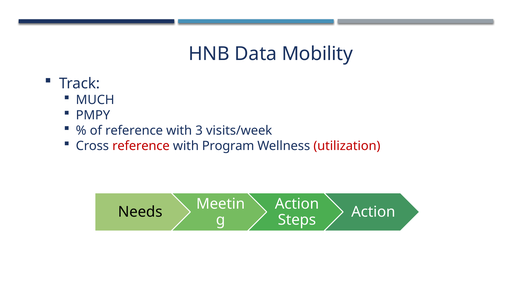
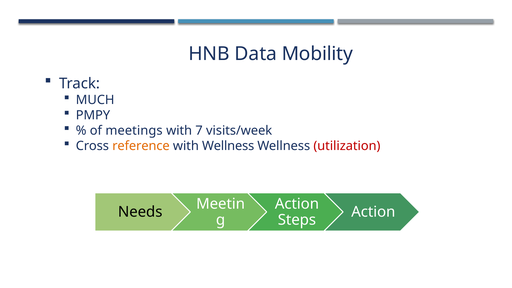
of reference: reference -> meetings
3: 3 -> 7
reference at (141, 146) colour: red -> orange
with Program: Program -> Wellness
